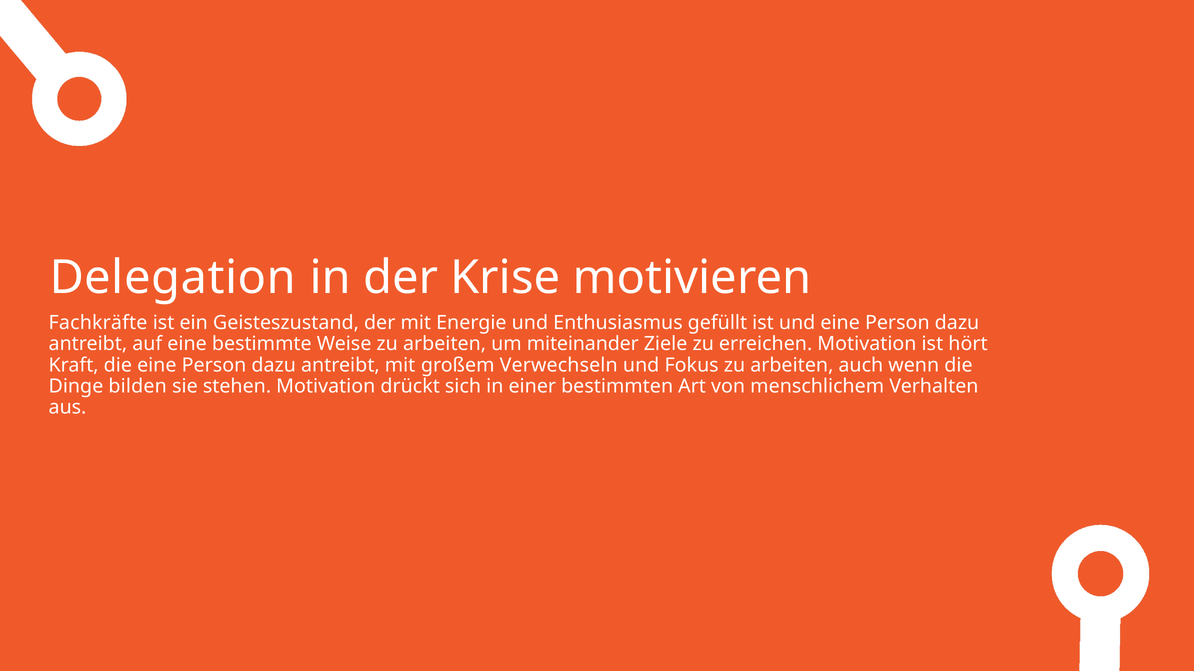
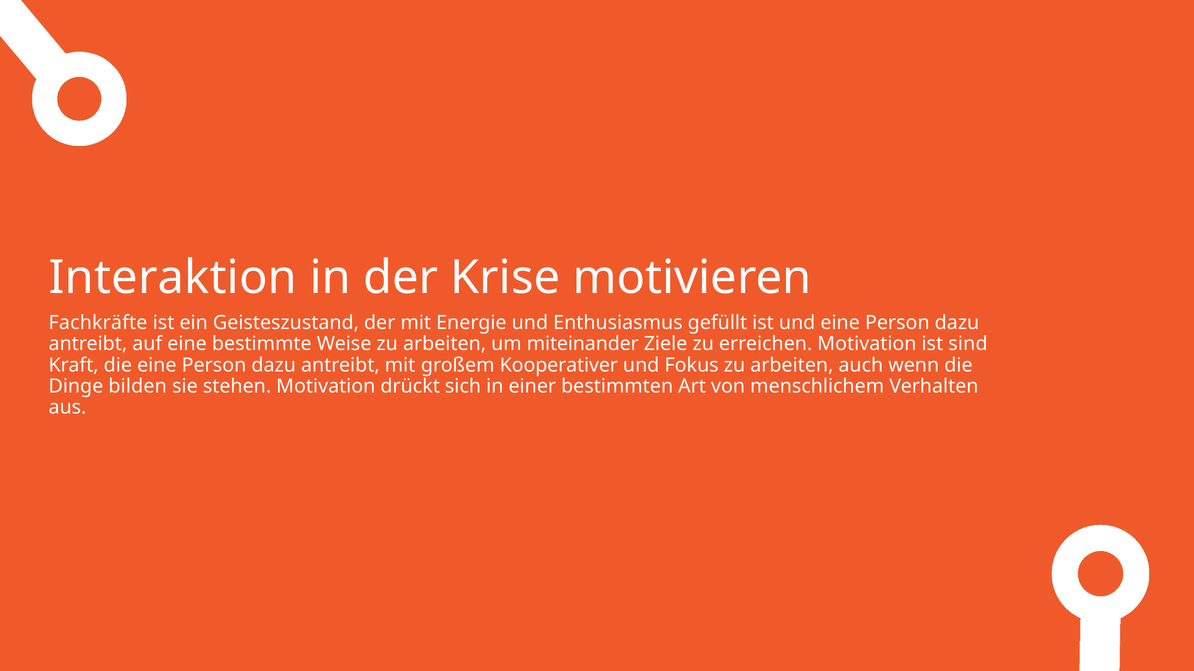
Delegation: Delegation -> Interaktion
hört: hört -> sind
Verwechseln: Verwechseln -> Kooperativer
